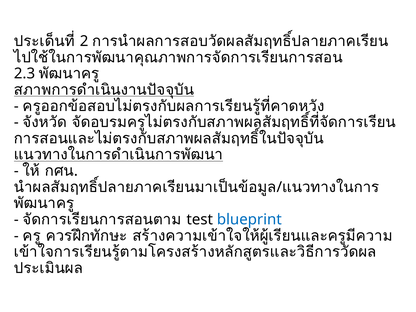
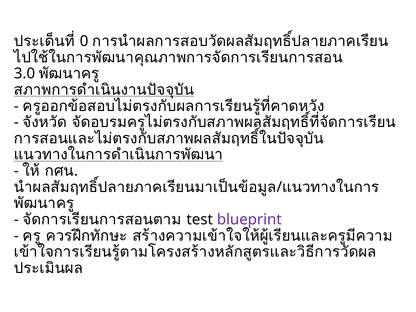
2: 2 -> 0
2.3: 2.3 -> 3.0
blueprint colour: blue -> purple
